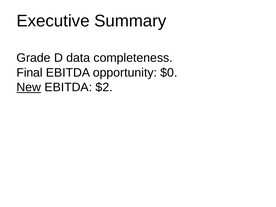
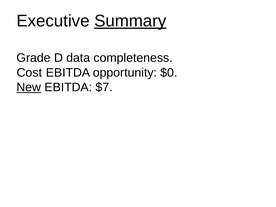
Summary underline: none -> present
Final: Final -> Cost
$2: $2 -> $7
